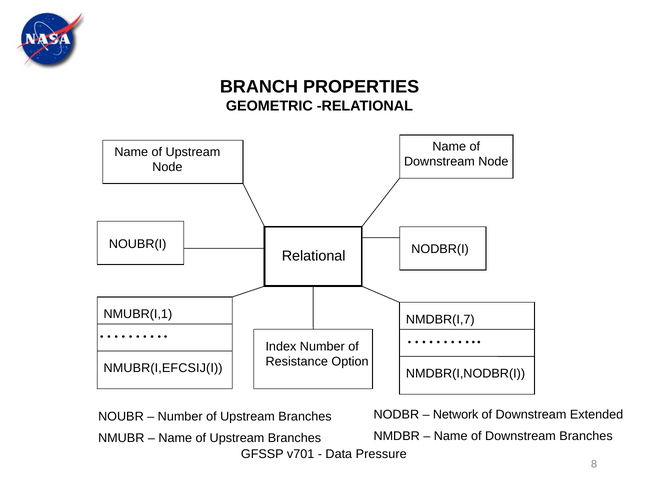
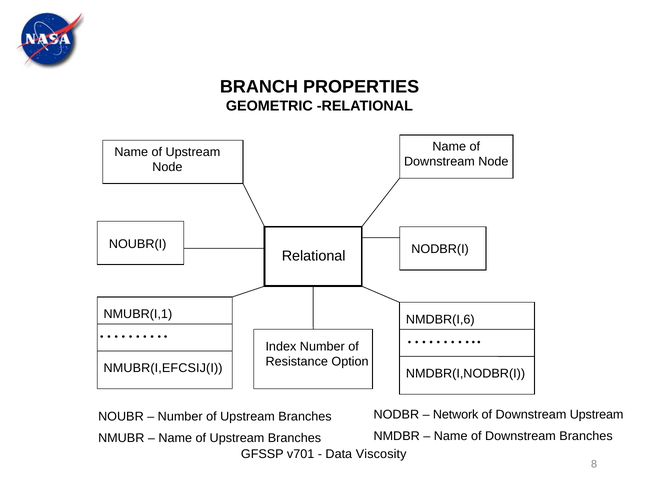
NMDBR(I,7: NMDBR(I,7 -> NMDBR(I,6
Downstream Extended: Extended -> Upstream
Pressure: Pressure -> Viscosity
